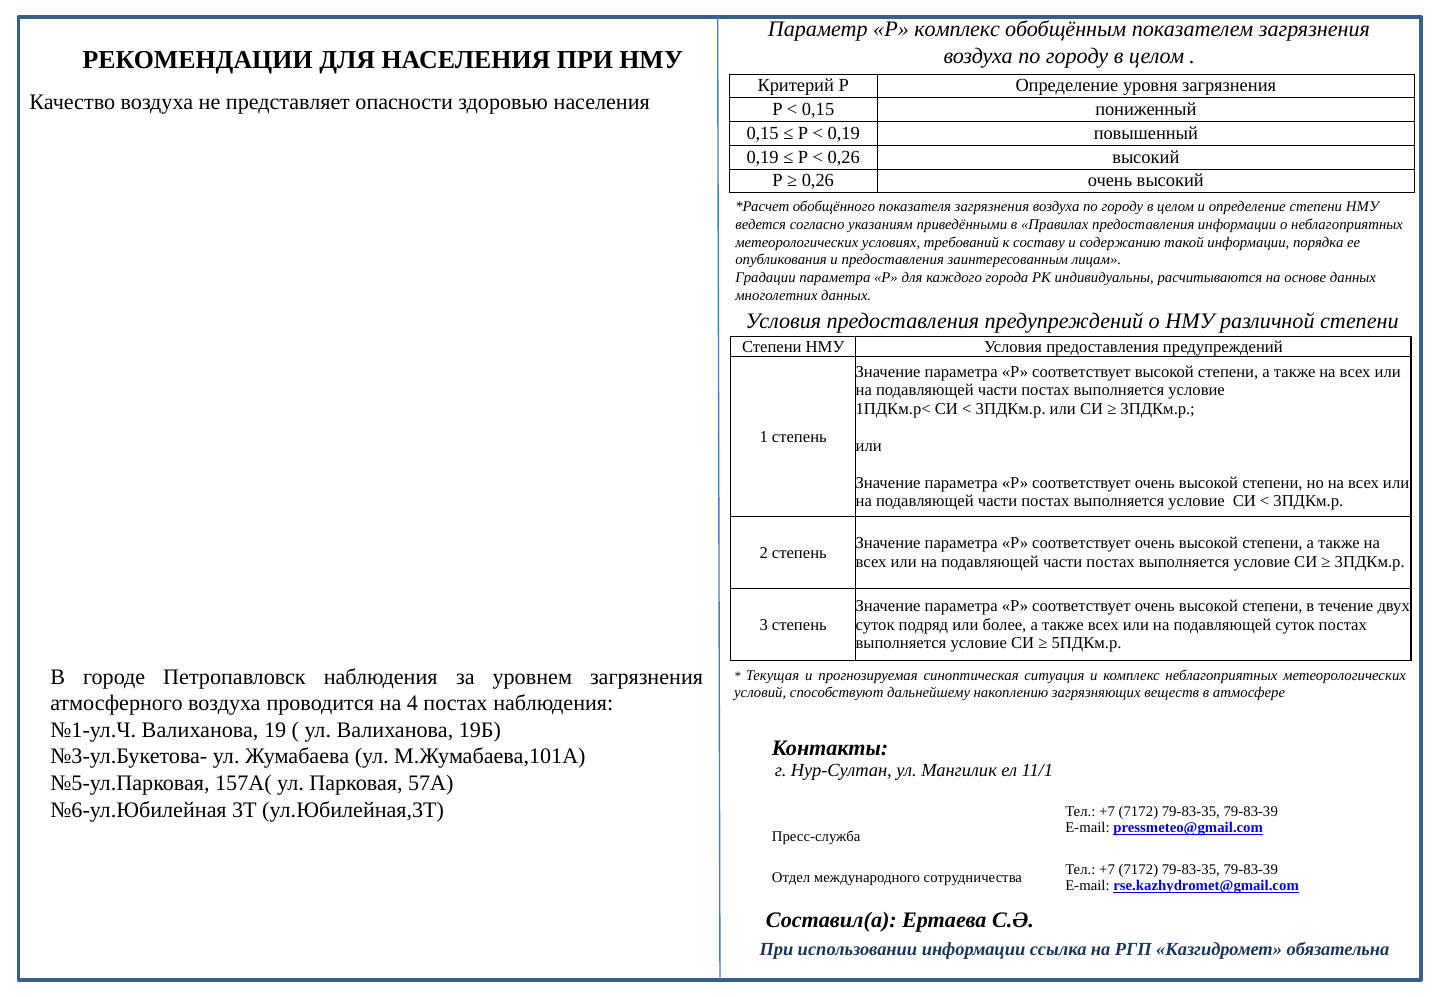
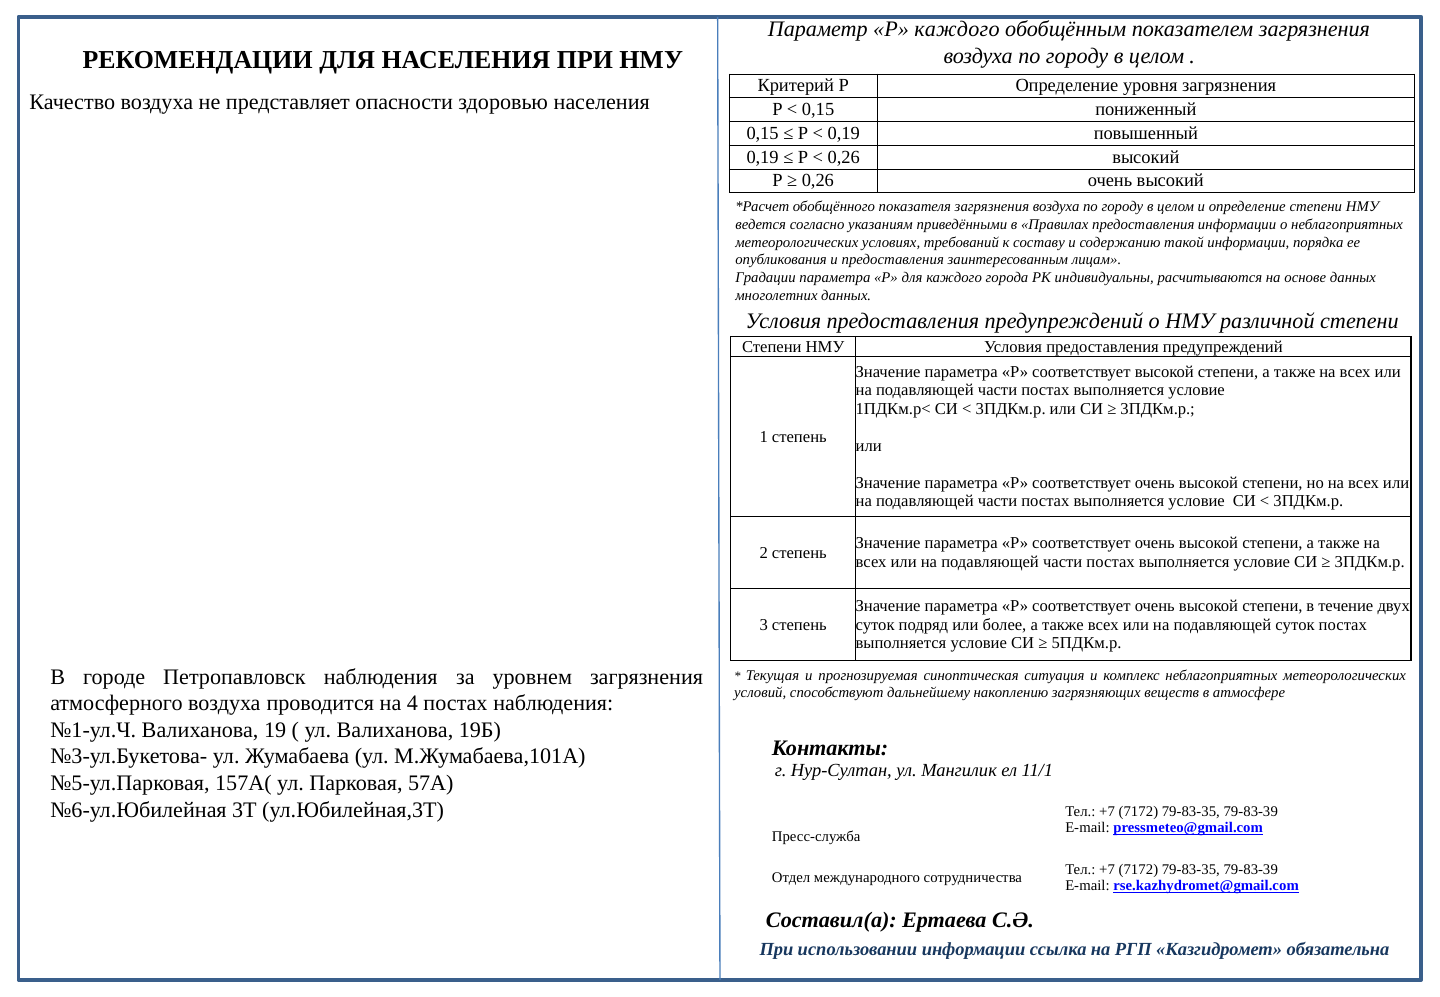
Р комплекс: комплекс -> каждого
